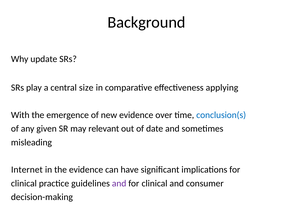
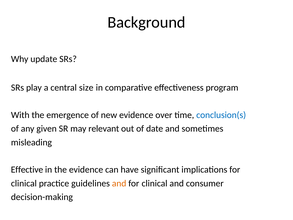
applying: applying -> program
Internet: Internet -> Effective
and at (119, 183) colour: purple -> orange
